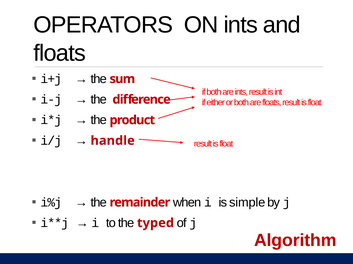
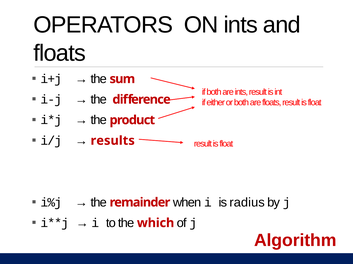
handle: handle -> results
simple: simple -> radius
typed: typed -> which
